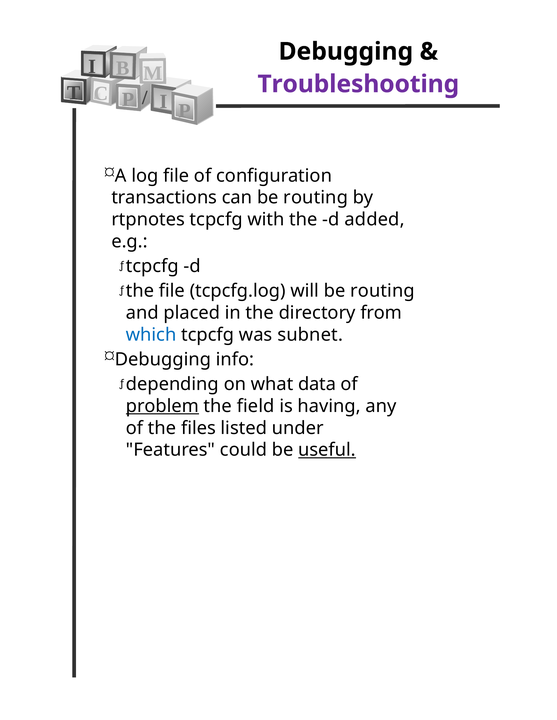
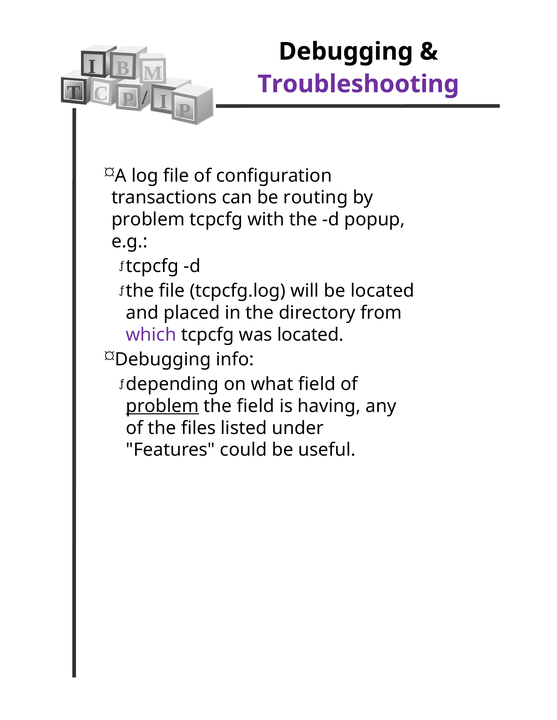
rtpnotes at (148, 220): rtpnotes -> problem
added: added -> popup
will be routing: routing -> located
which colour: blue -> purple
was subnet: subnet -> located
what data: data -> field
useful underline: present -> none
